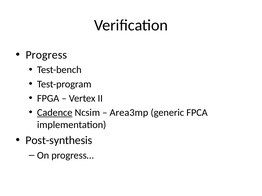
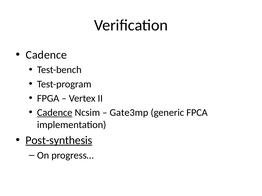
Progress at (46, 55): Progress -> Cadence
Area3mp: Area3mp -> Gate3mp
Post-synthesis underline: none -> present
